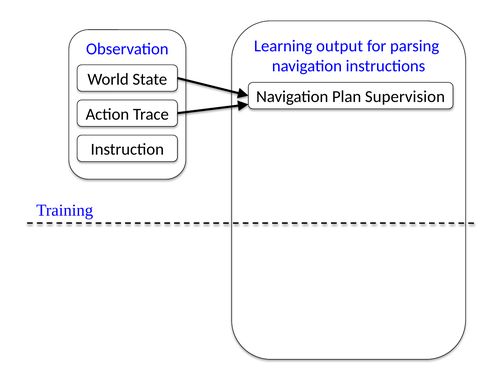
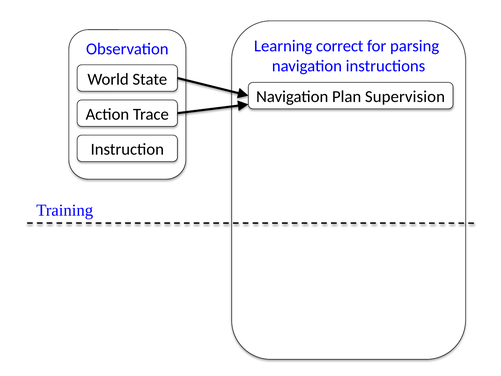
output: output -> correct
